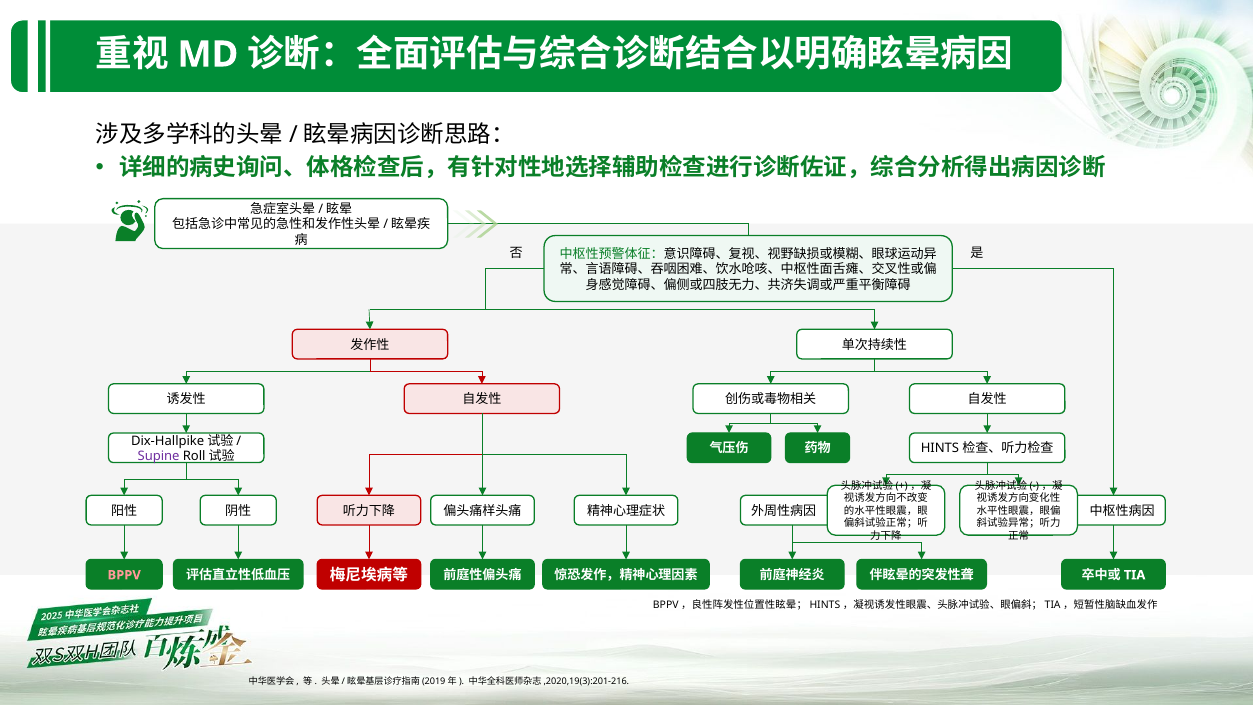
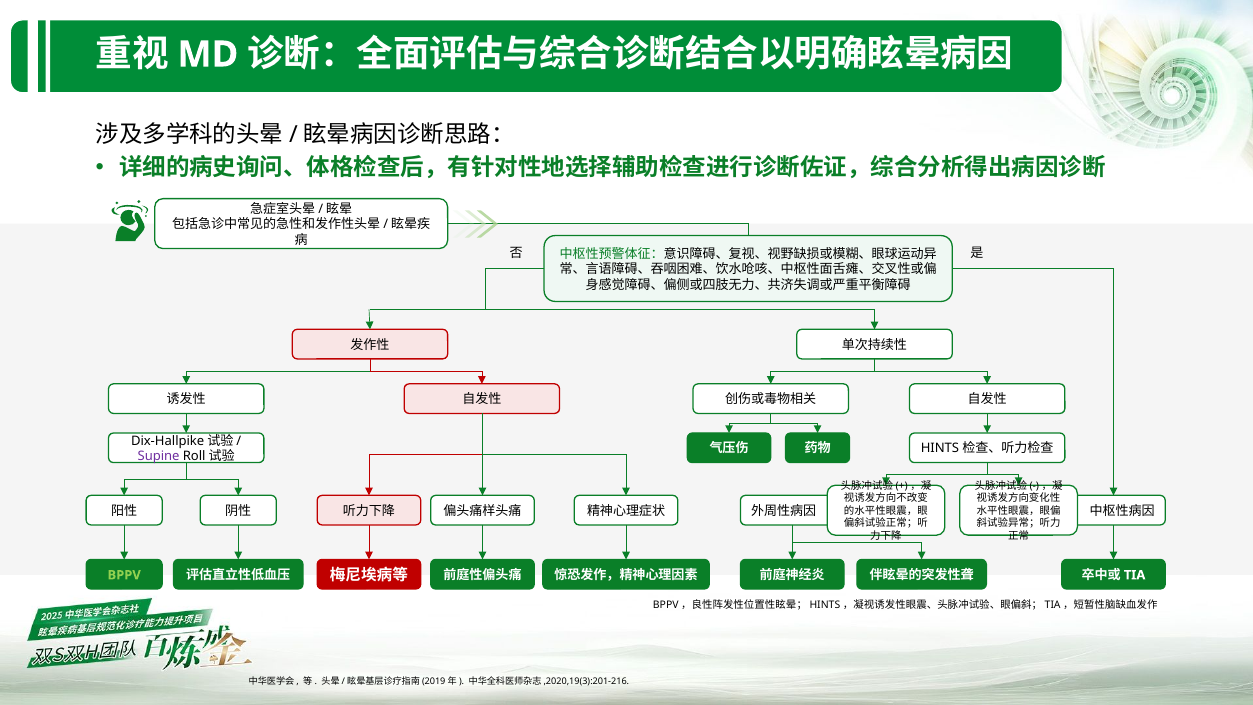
BPPV colour: pink -> light green
